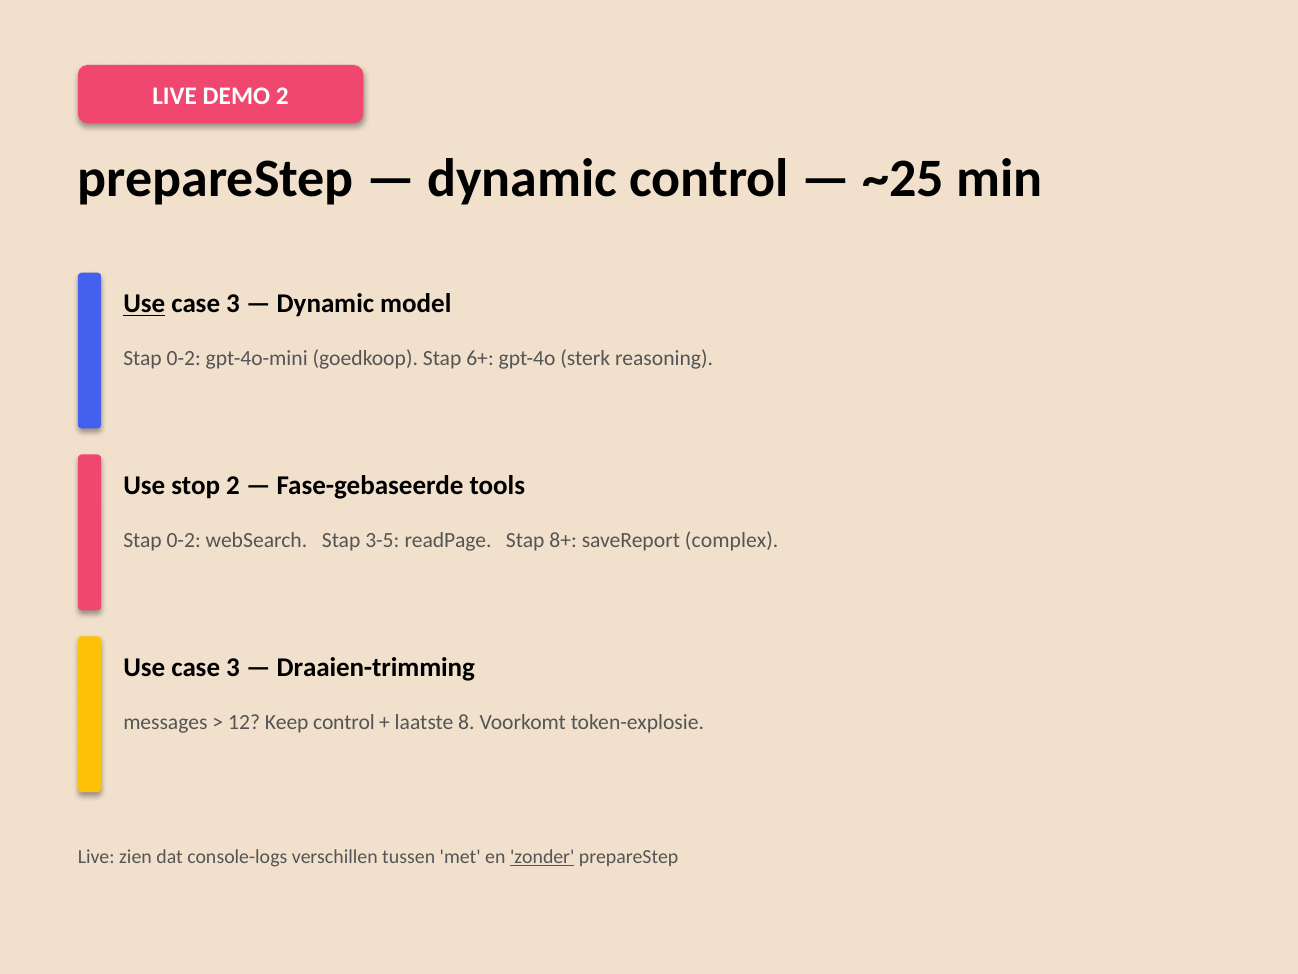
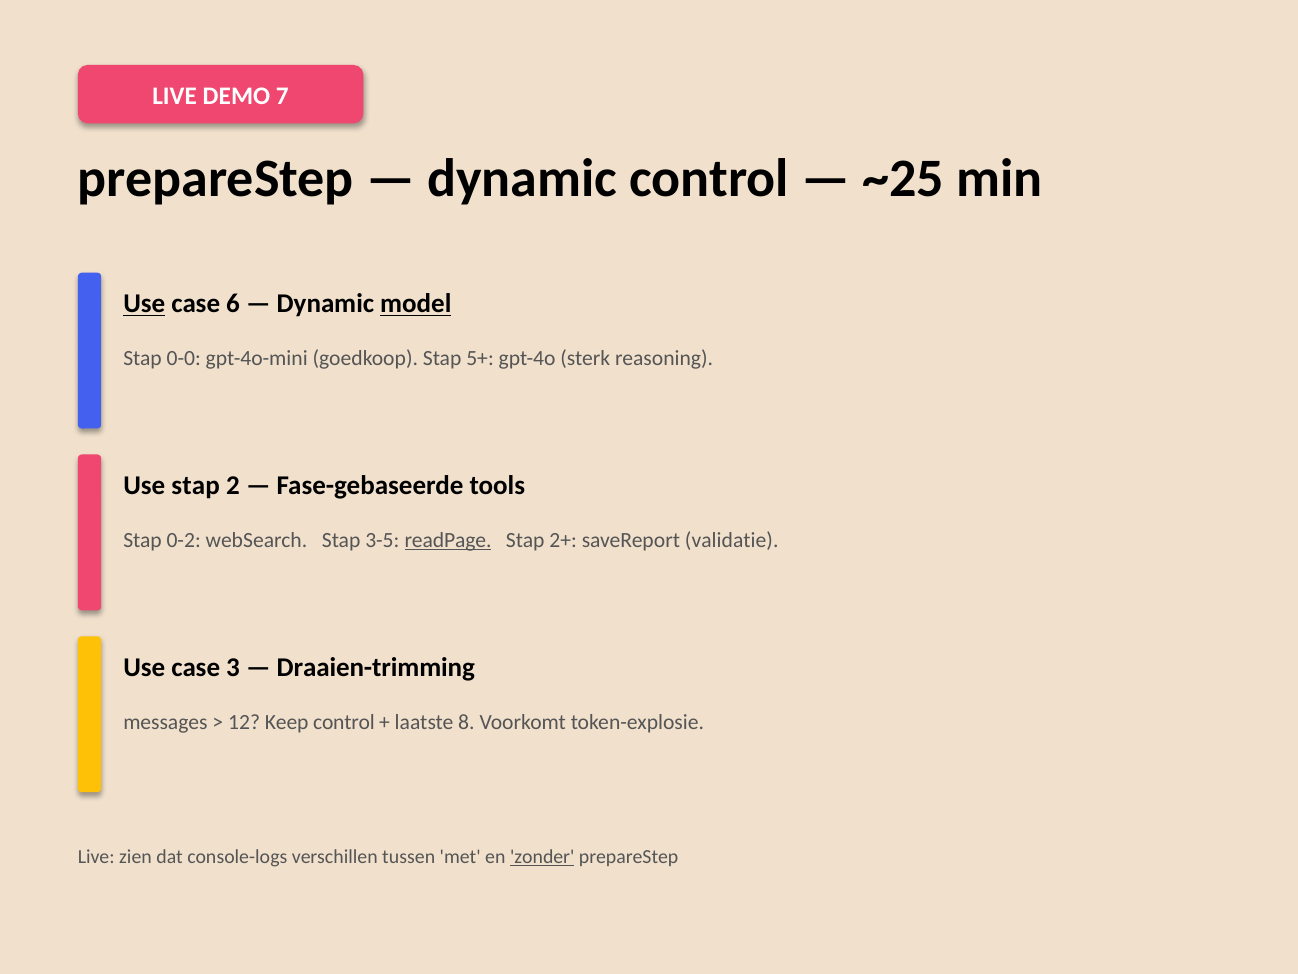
DEMO 2: 2 -> 7
3 at (233, 304): 3 -> 6
model underline: none -> present
0-2 at (184, 358): 0-2 -> 0-0
6+: 6+ -> 5+
Use stop: stop -> stap
readPage underline: none -> present
8+: 8+ -> 2+
complex: complex -> validatie
